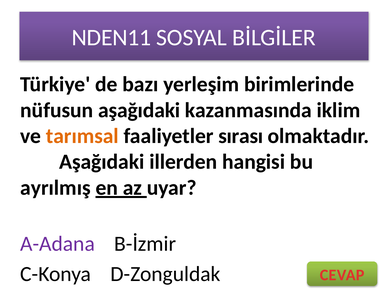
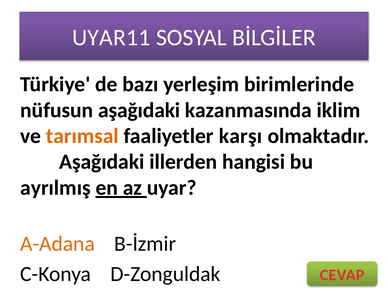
NDEN11: NDEN11 -> UYAR11
sırası: sırası -> karşı
A-Adana colour: purple -> orange
